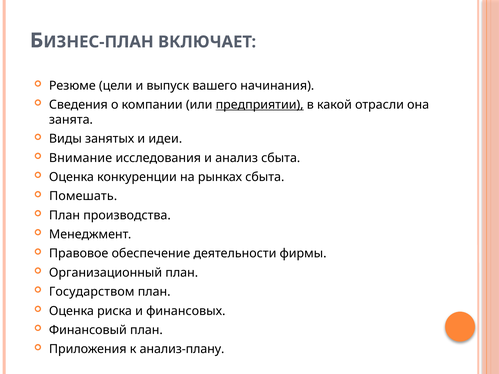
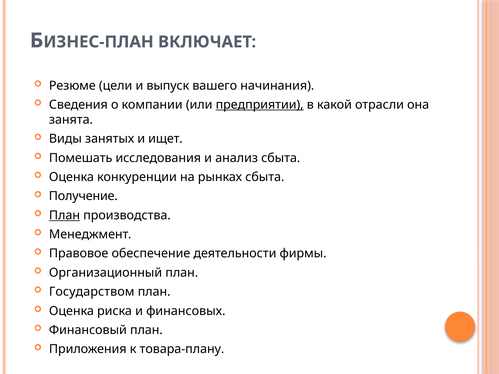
идеи: идеи -> ищет
Внимание: Внимание -> Помешать
Помешать: Помешать -> Получение
План at (65, 215) underline: none -> present
анализ-плану: анализ-плану -> товара-плану
